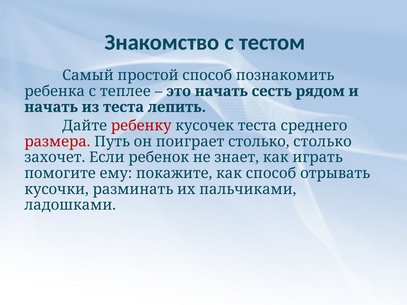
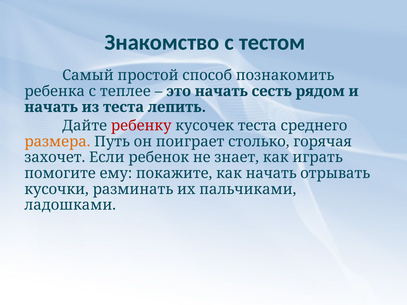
размера colour: red -> orange
столько столько: столько -> горячая
как способ: способ -> начать
